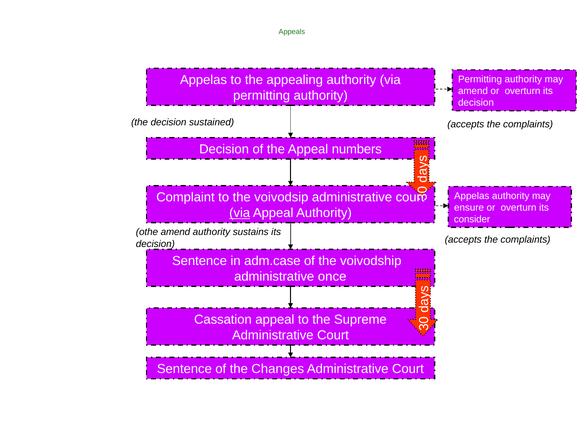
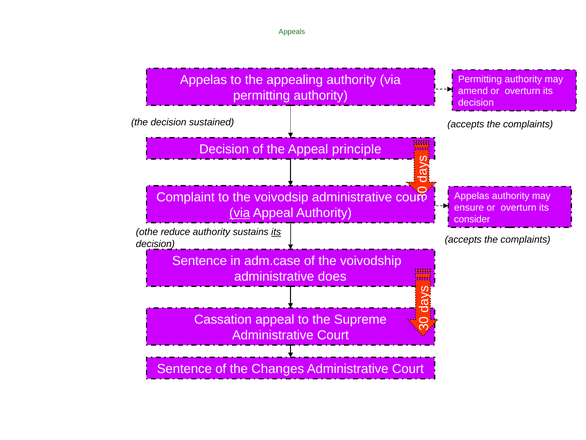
numbers: numbers -> principle
othe amend: amend -> reduce
its at (276, 232) underline: none -> present
once: once -> does
